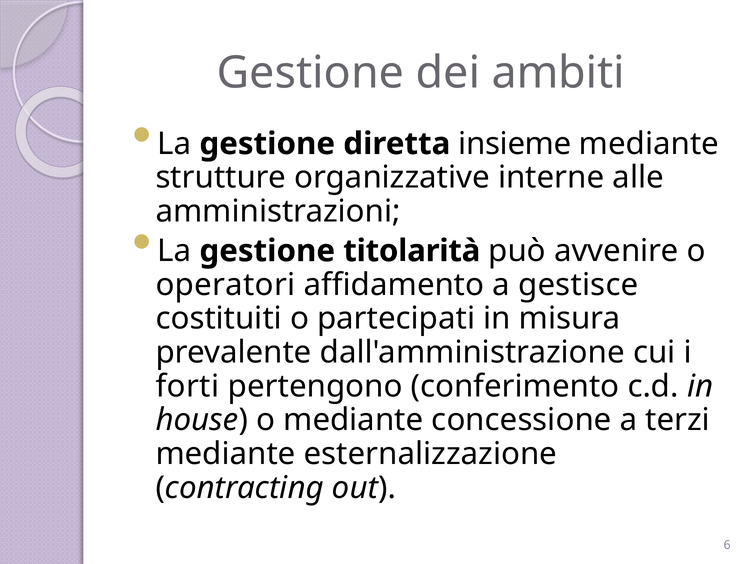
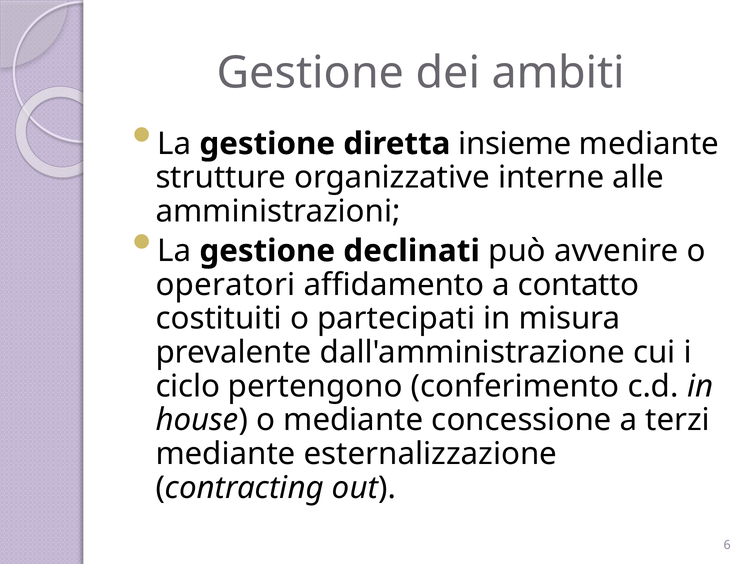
titolarità: titolarità -> declinati
gestisce: gestisce -> contatto
forti: forti -> ciclo
